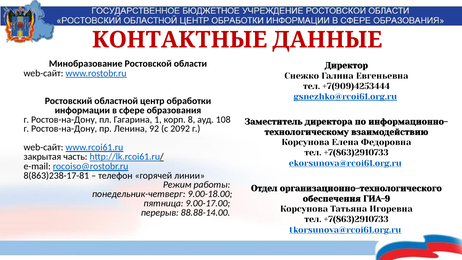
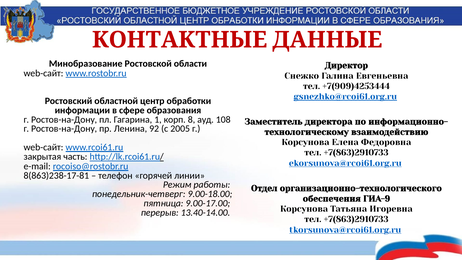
2092: 2092 -> 2005
88.88-14.00: 88.88-14.00 -> 13.40-14.00
